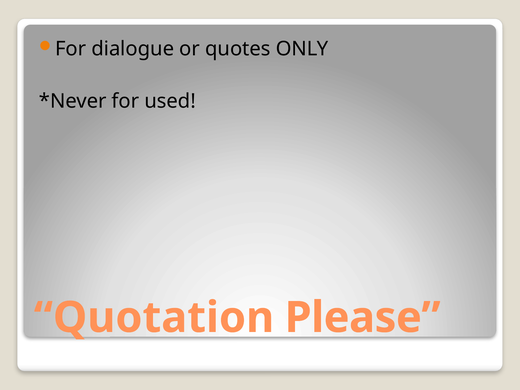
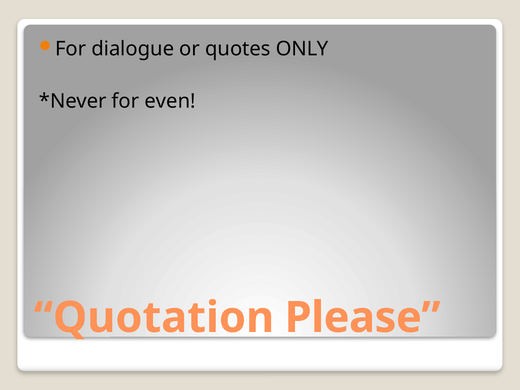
used: used -> even
